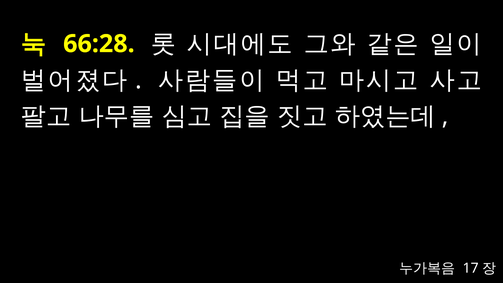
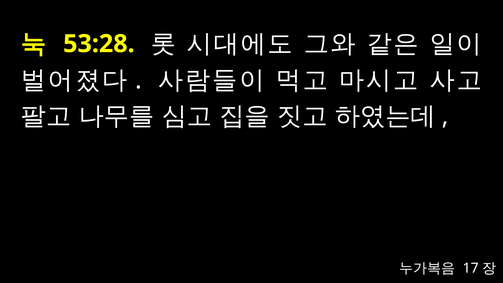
66:28: 66:28 -> 53:28
